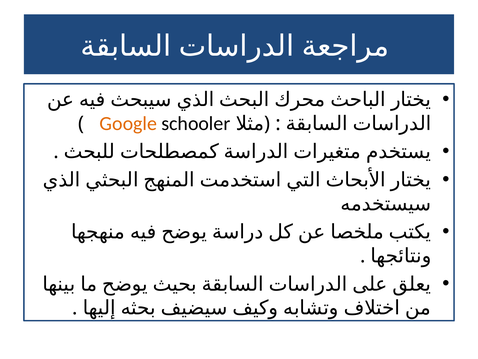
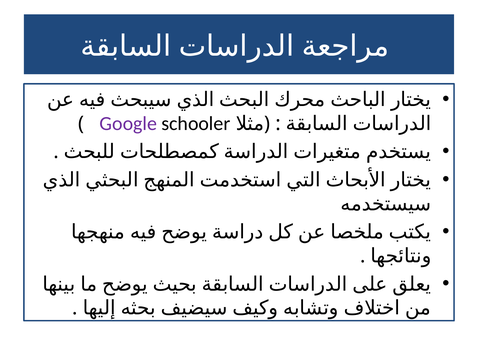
Google colour: orange -> purple
